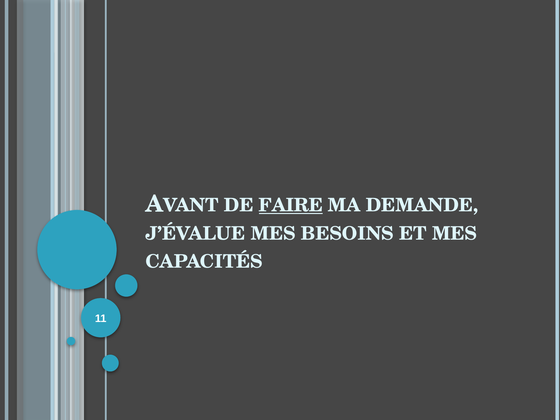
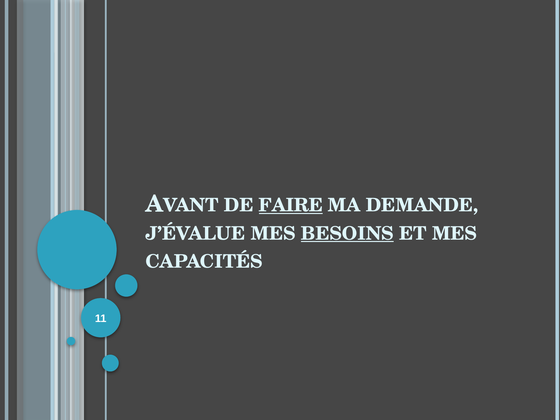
BESOINS underline: none -> present
